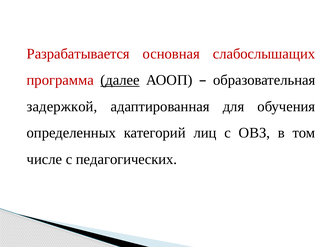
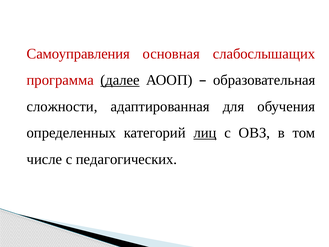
Разрабатывается: Разрабатывается -> Самоуправления
задержкой: задержкой -> сложности
лиц underline: none -> present
